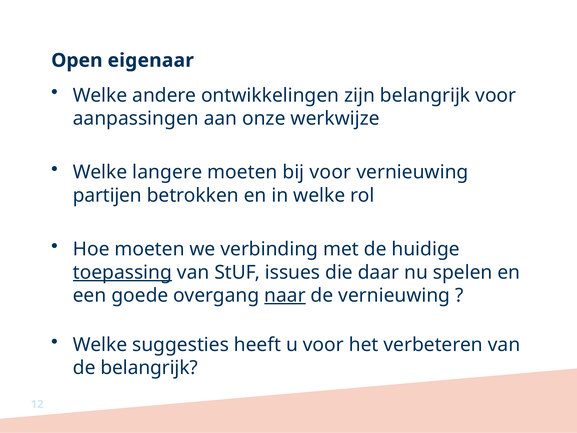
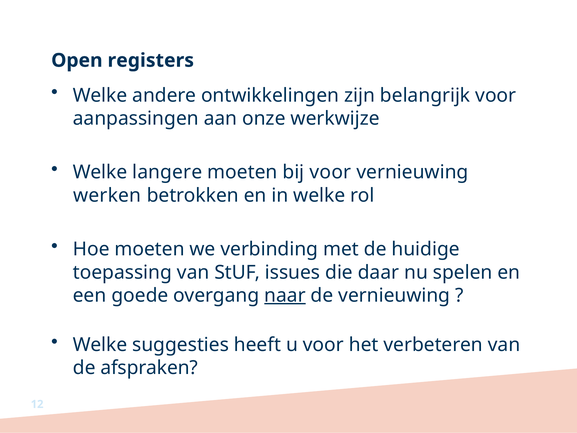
eigenaar: eigenaar -> registers
partijen: partijen -> werken
toepassing underline: present -> none
de belangrijk: belangrijk -> afspraken
